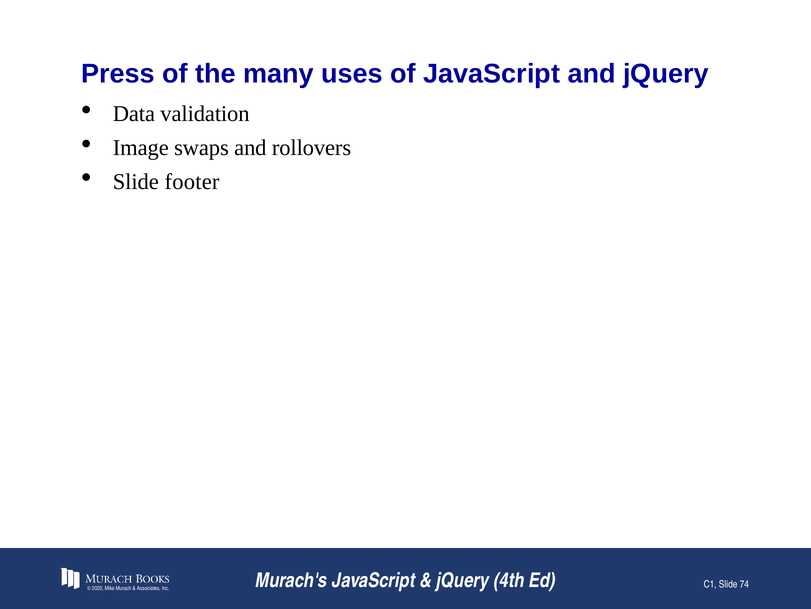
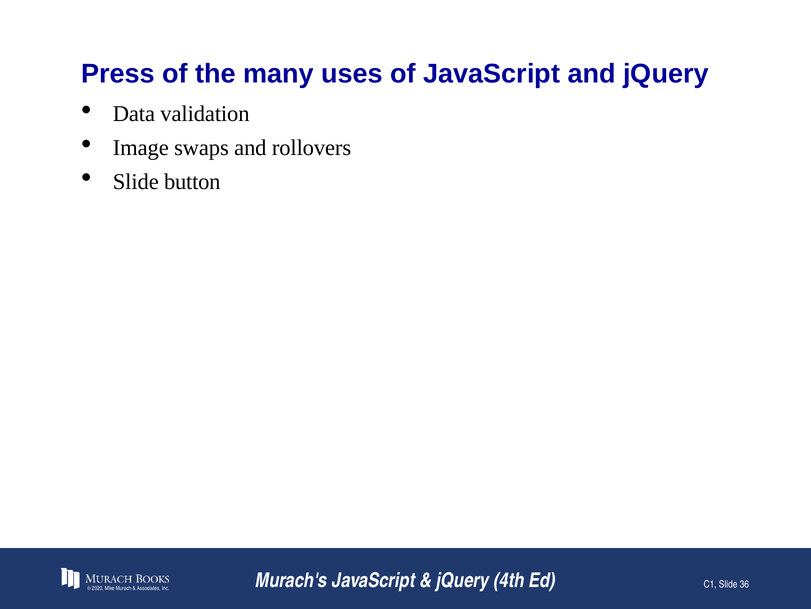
footer: footer -> button
74: 74 -> 36
